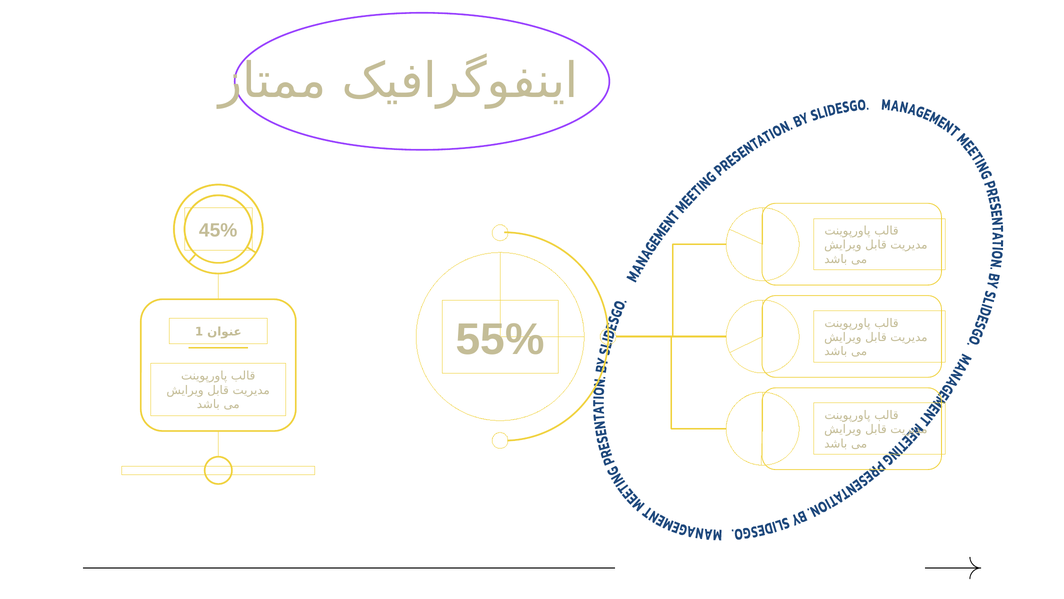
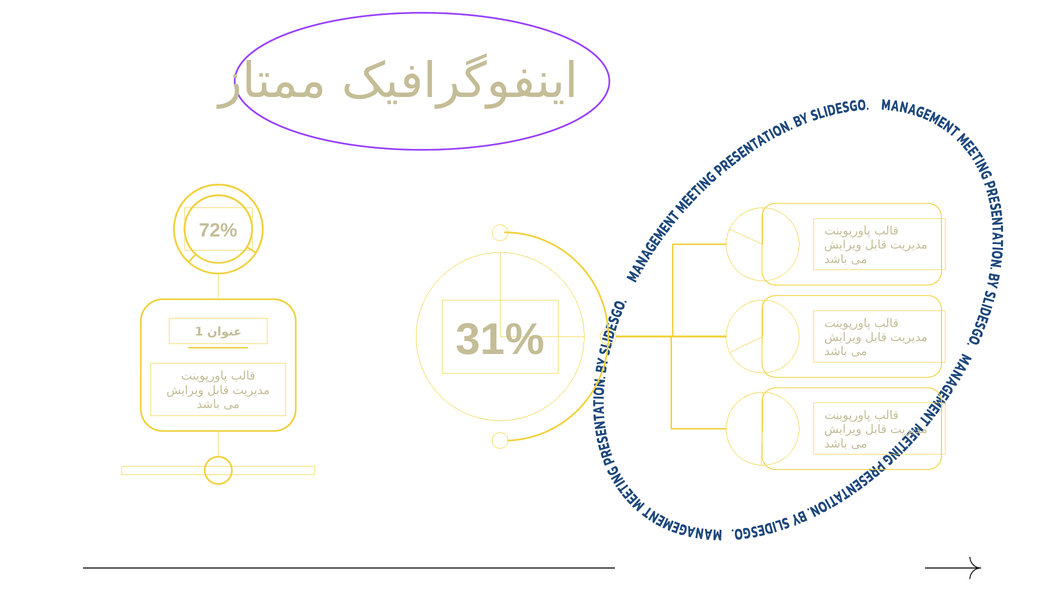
45%: 45% -> 72%
55%: 55% -> 31%
